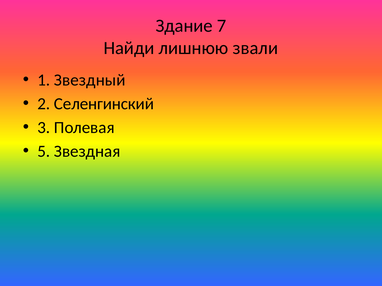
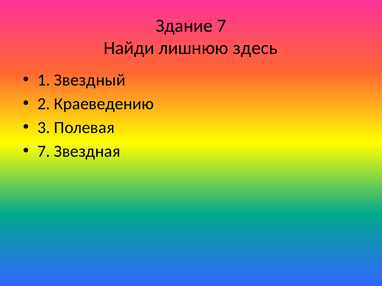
звали: звали -> здесь
Селенгинский: Селенгинский -> Краеведению
5 at (44, 151): 5 -> 7
